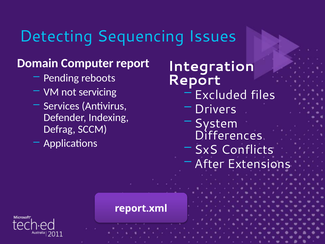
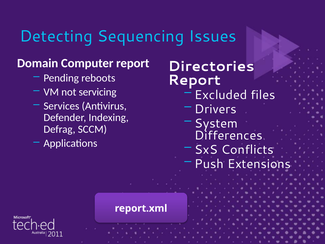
Integration: Integration -> Directories
After: After -> Push
